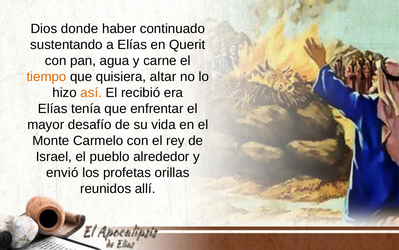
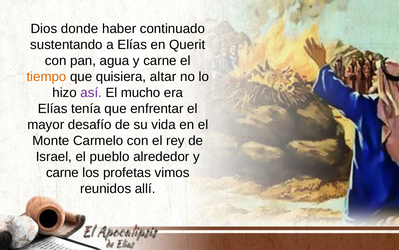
así colour: orange -> purple
recibió: recibió -> mucho
envió at (62, 172): envió -> carne
orillas: orillas -> vimos
